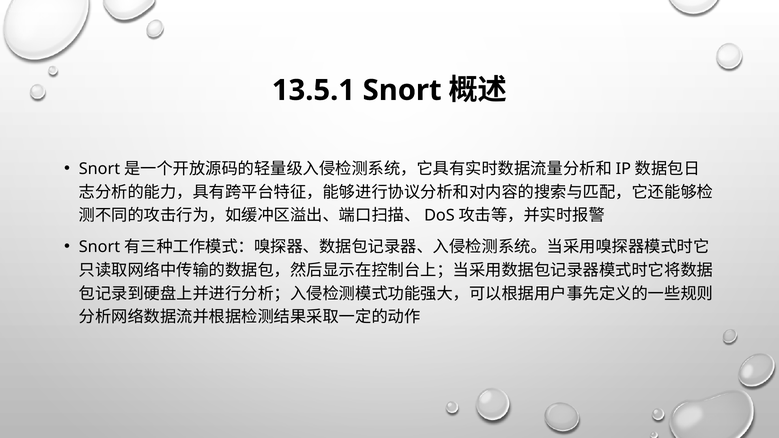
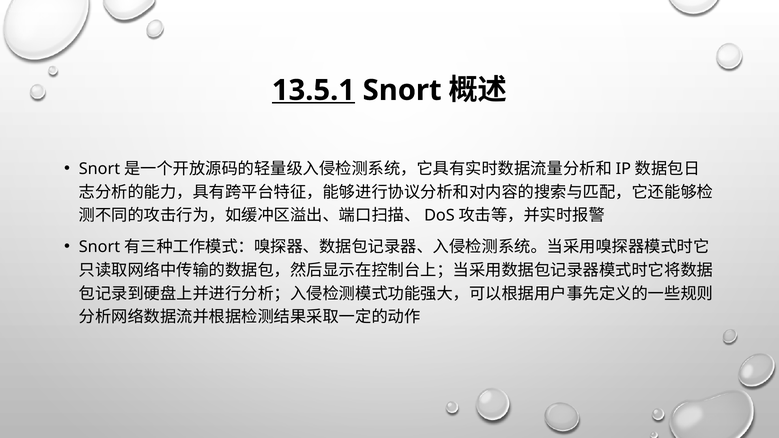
13.5.1 underline: none -> present
